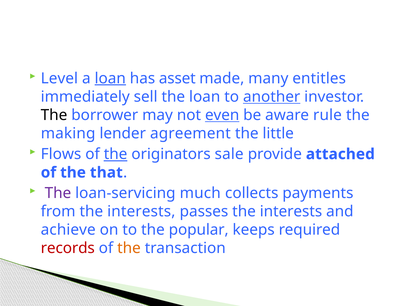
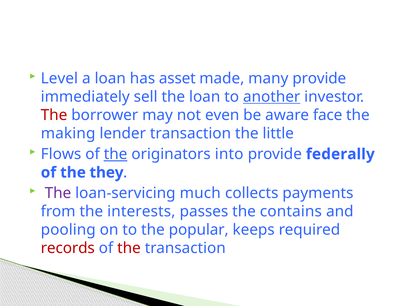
loan at (110, 78) underline: present -> none
many entitles: entitles -> provide
The at (54, 115) colour: black -> red
even underline: present -> none
rule: rule -> face
lender agreement: agreement -> transaction
sale: sale -> into
attached: attached -> federally
that: that -> they
passes the interests: interests -> contains
achieve: achieve -> pooling
the at (129, 248) colour: orange -> red
